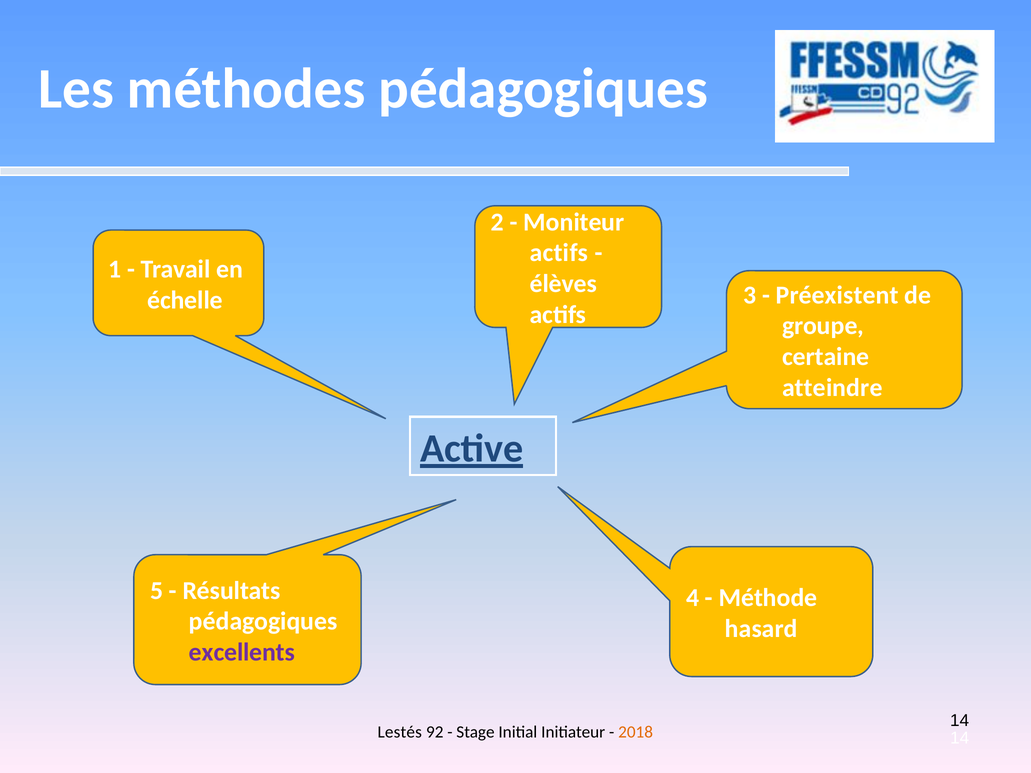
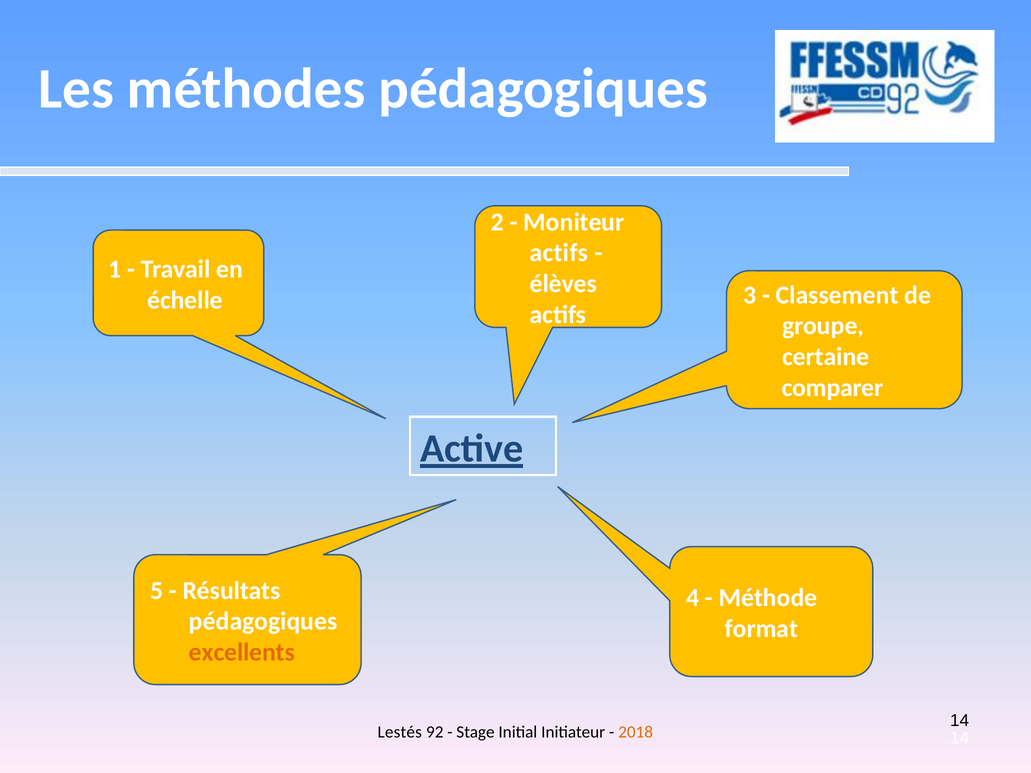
Préexistent: Préexistent -> Classement
atteindre: atteindre -> comparer
hasard: hasard -> format
excellents colour: purple -> orange
